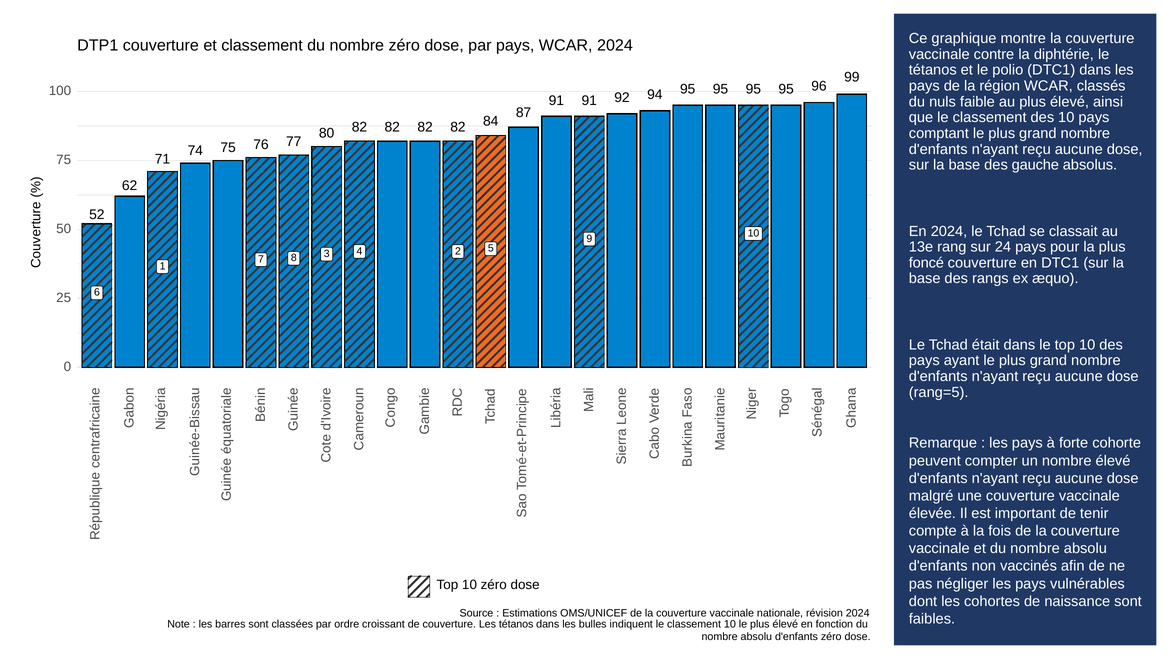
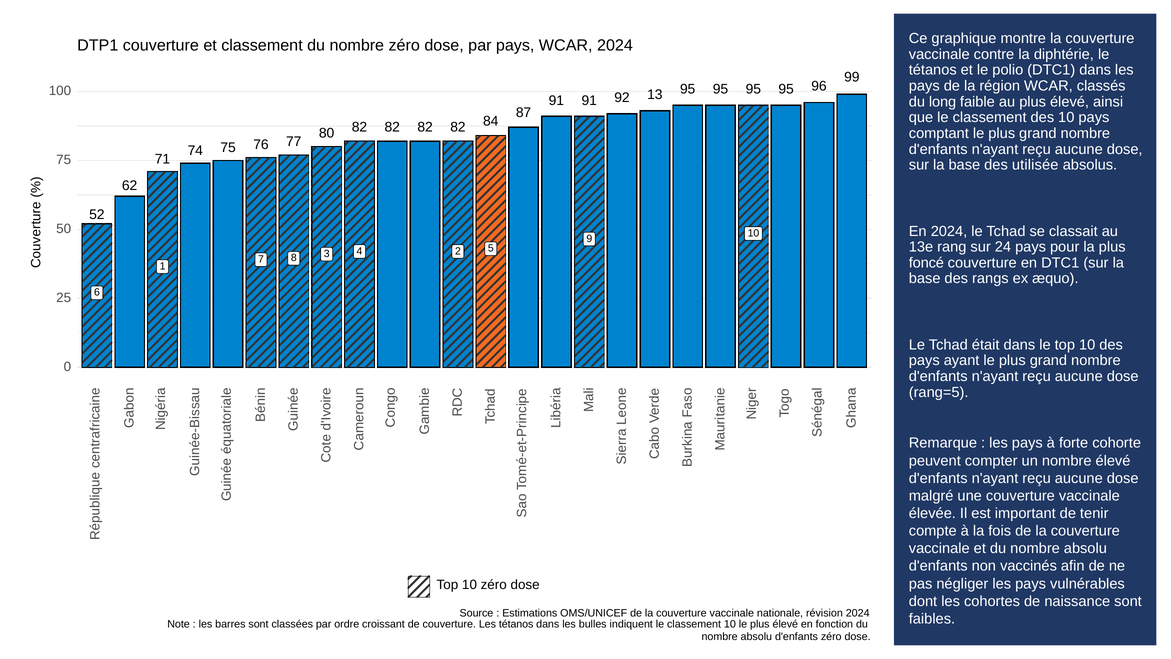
94: 94 -> 13
nuls: nuls -> long
gauche: gauche -> utilisée
